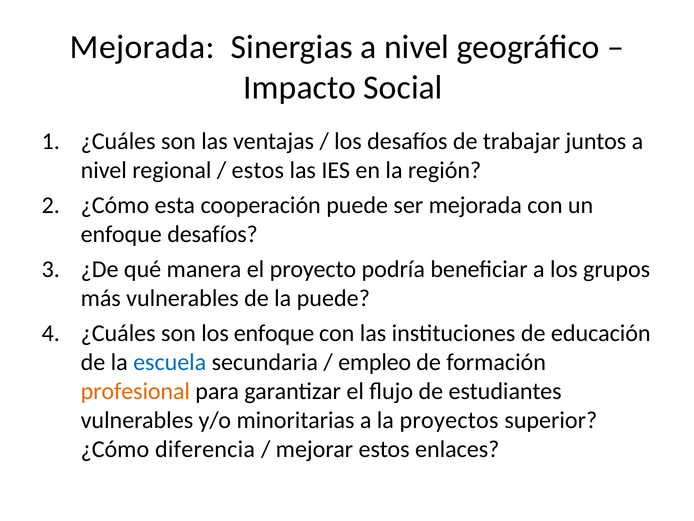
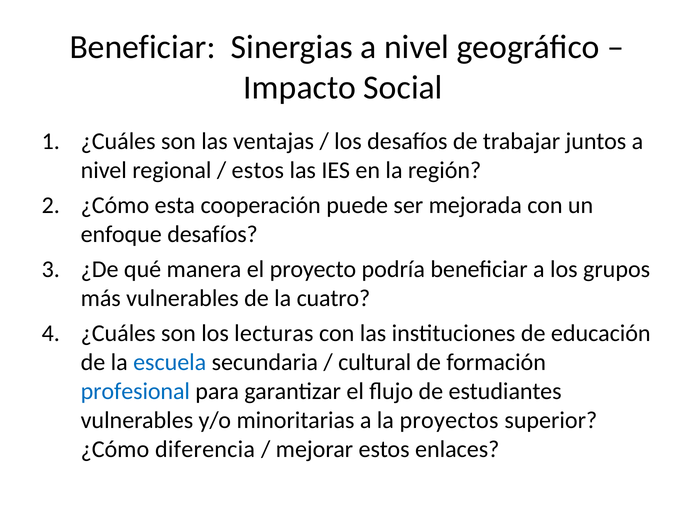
Mejorada at (142, 47): Mejorada -> Beneficiar
la puede: puede -> cuatro
los enfoque: enfoque -> lecturas
empleo: empleo -> cultural
profesional colour: orange -> blue
